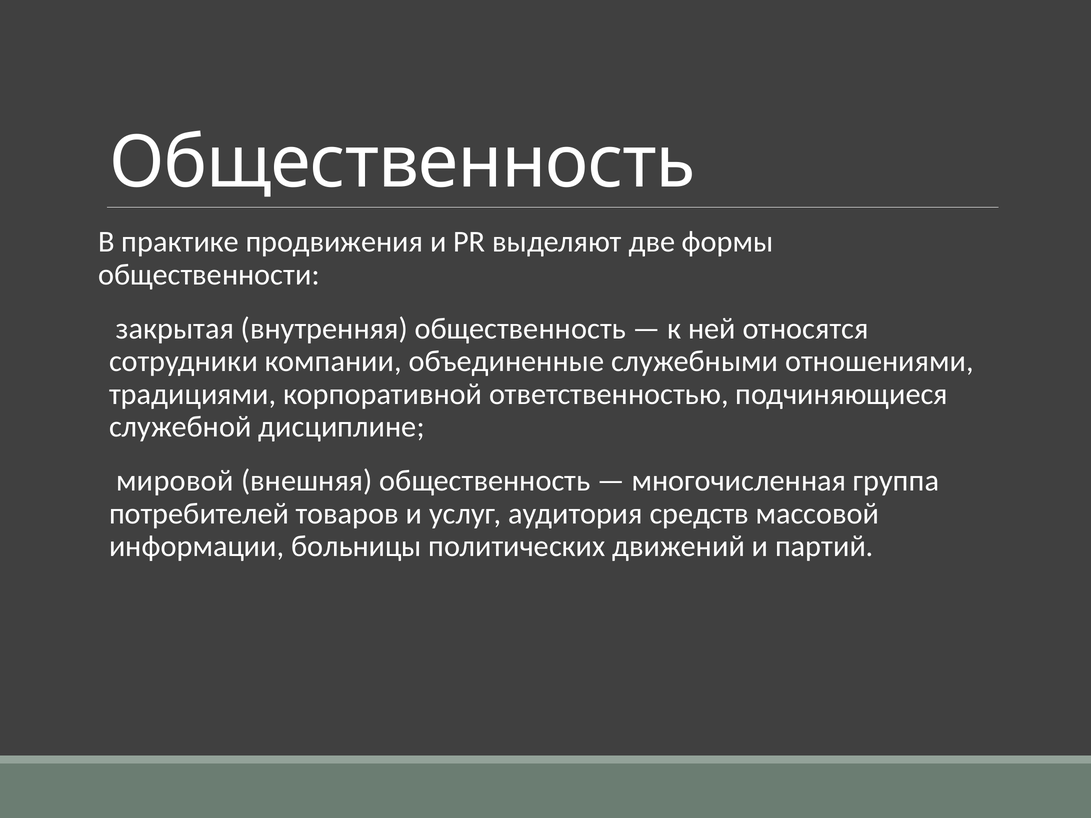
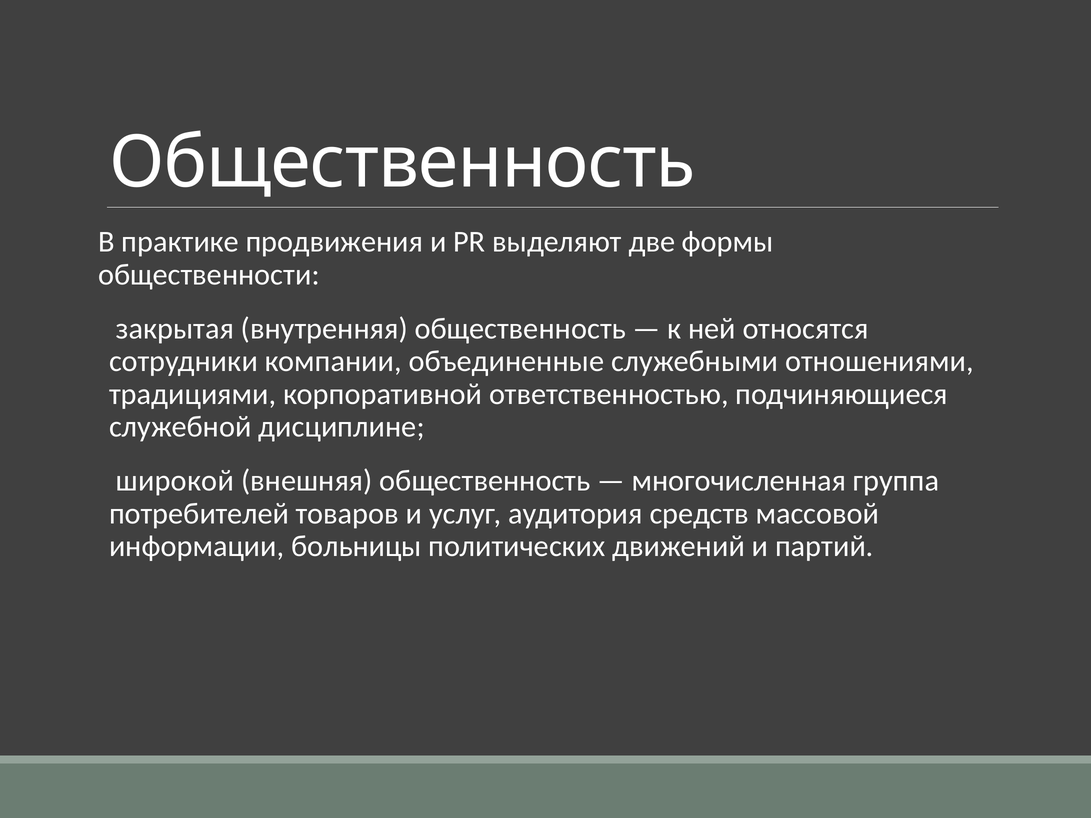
мировой: мировой -> широкой
